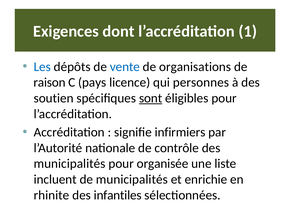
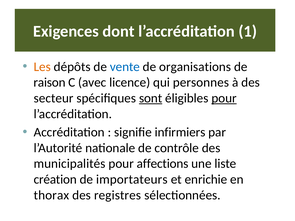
Les colour: blue -> orange
pays: pays -> avec
soutien: soutien -> secteur
pour at (224, 98) underline: none -> present
organisée: organisée -> affections
incluent: incluent -> création
de municipalités: municipalités -> importateurs
rhinite: rhinite -> thorax
infantiles: infantiles -> registres
